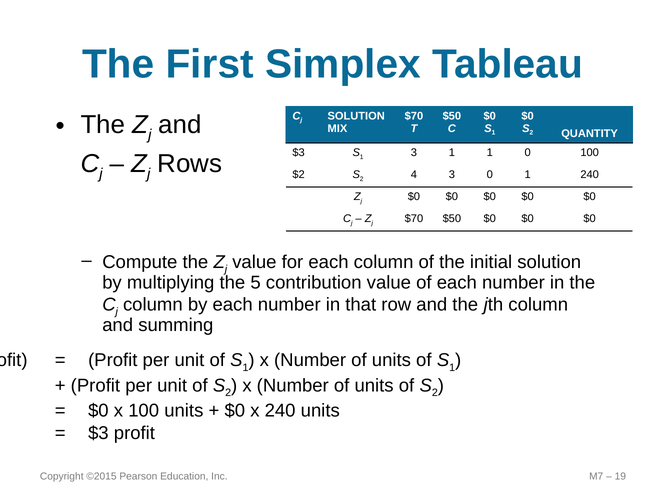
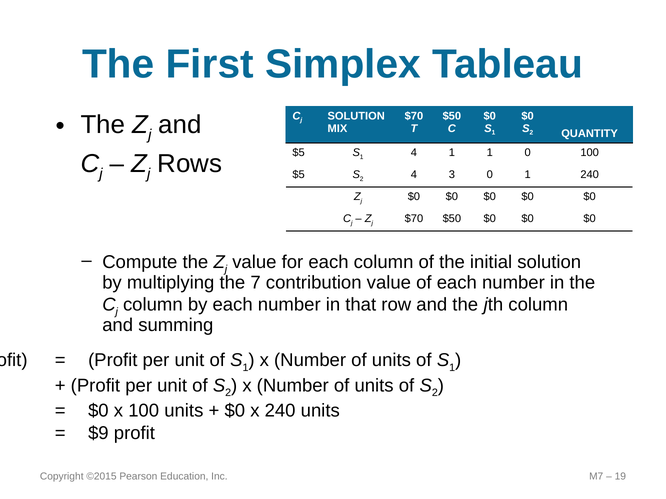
$3 at (299, 153): $3 -> $5
1 3: 3 -> 4
$2 at (299, 175): $2 -> $5
5: 5 -> 7
$3 at (98, 433): $3 -> $9
